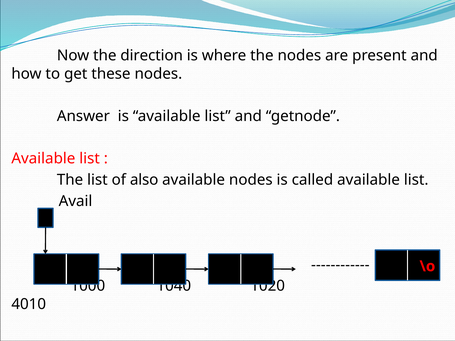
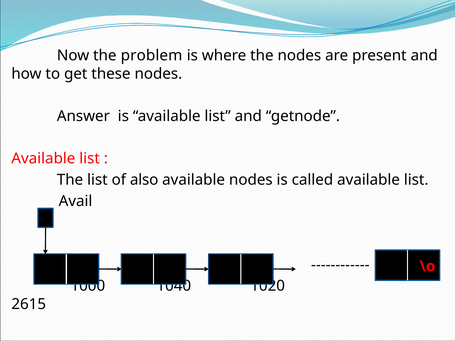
direction: direction -> problem
4010: 4010 -> 2615
